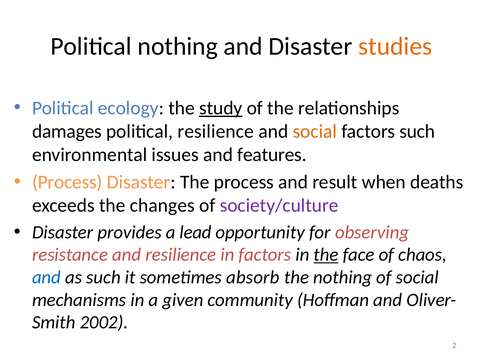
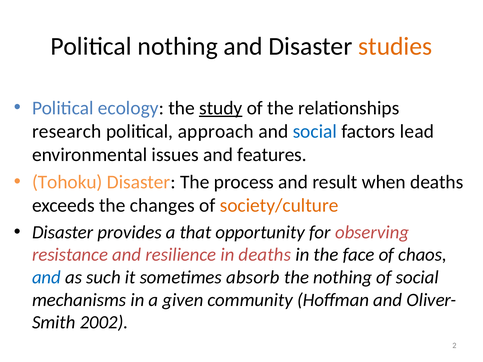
damages: damages -> research
political resilience: resilience -> approach
social at (315, 131) colour: orange -> blue
factors such: such -> lead
Process at (67, 182): Process -> Tohoku
society/culture colour: purple -> orange
lead: lead -> that
in factors: factors -> deaths
the at (326, 255) underline: present -> none
